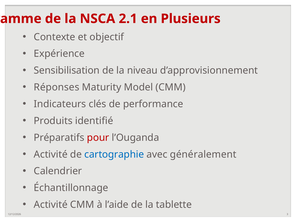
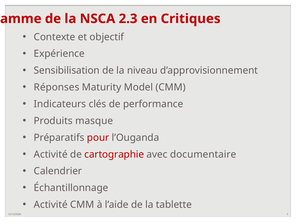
2.1: 2.1 -> 2.3
Plusieurs: Plusieurs -> Critiques
identifié: identifié -> masque
cartographie colour: blue -> red
généralement: généralement -> documentaire
